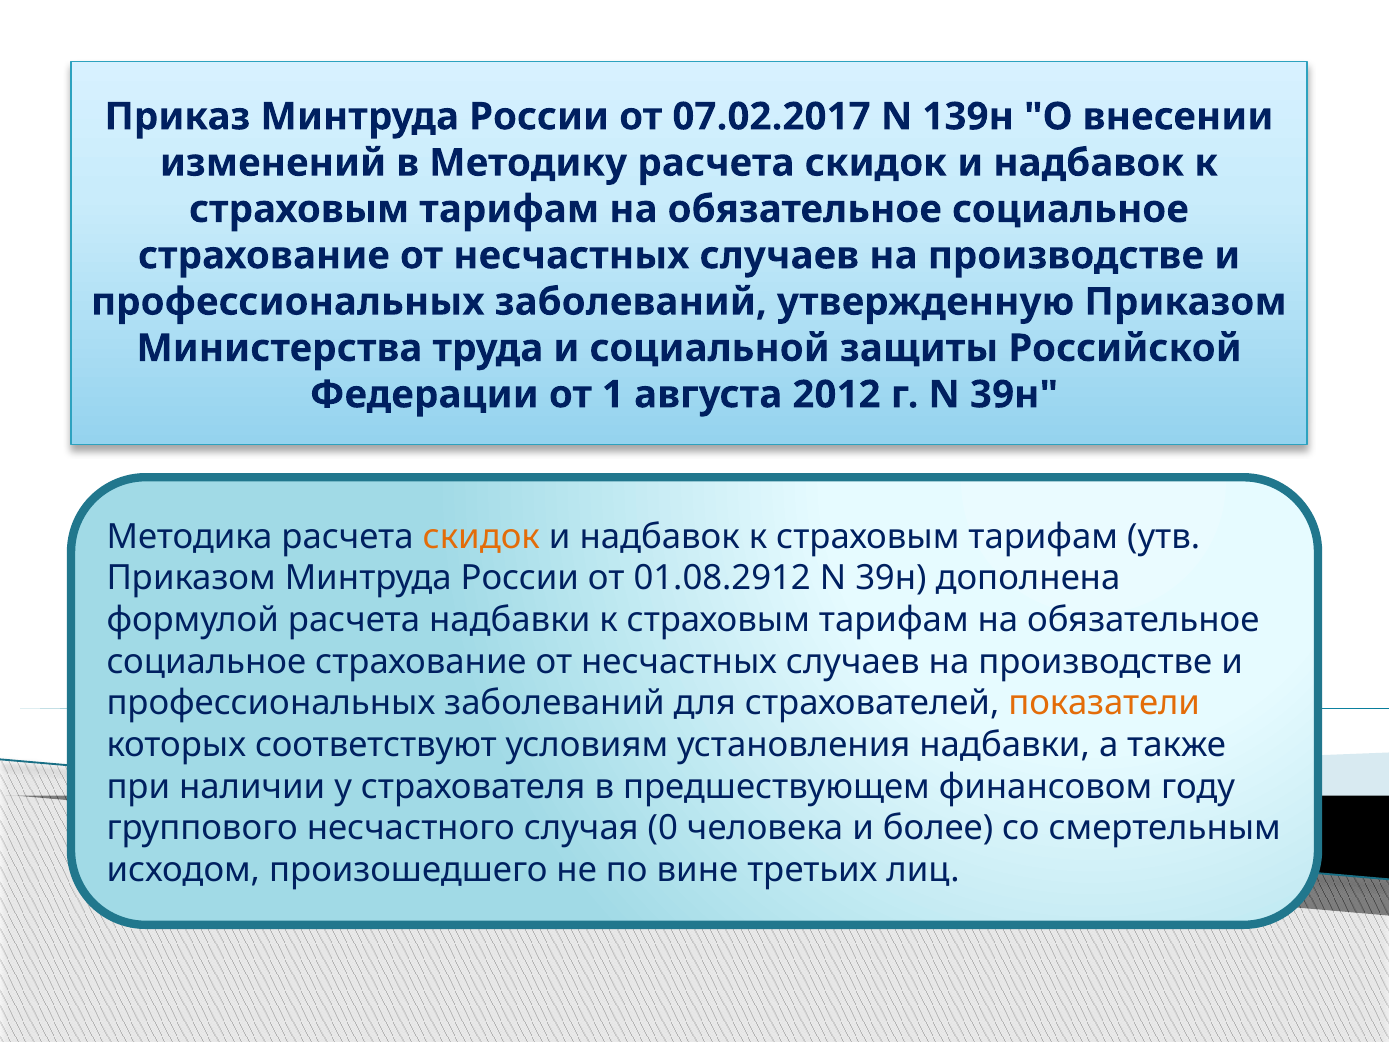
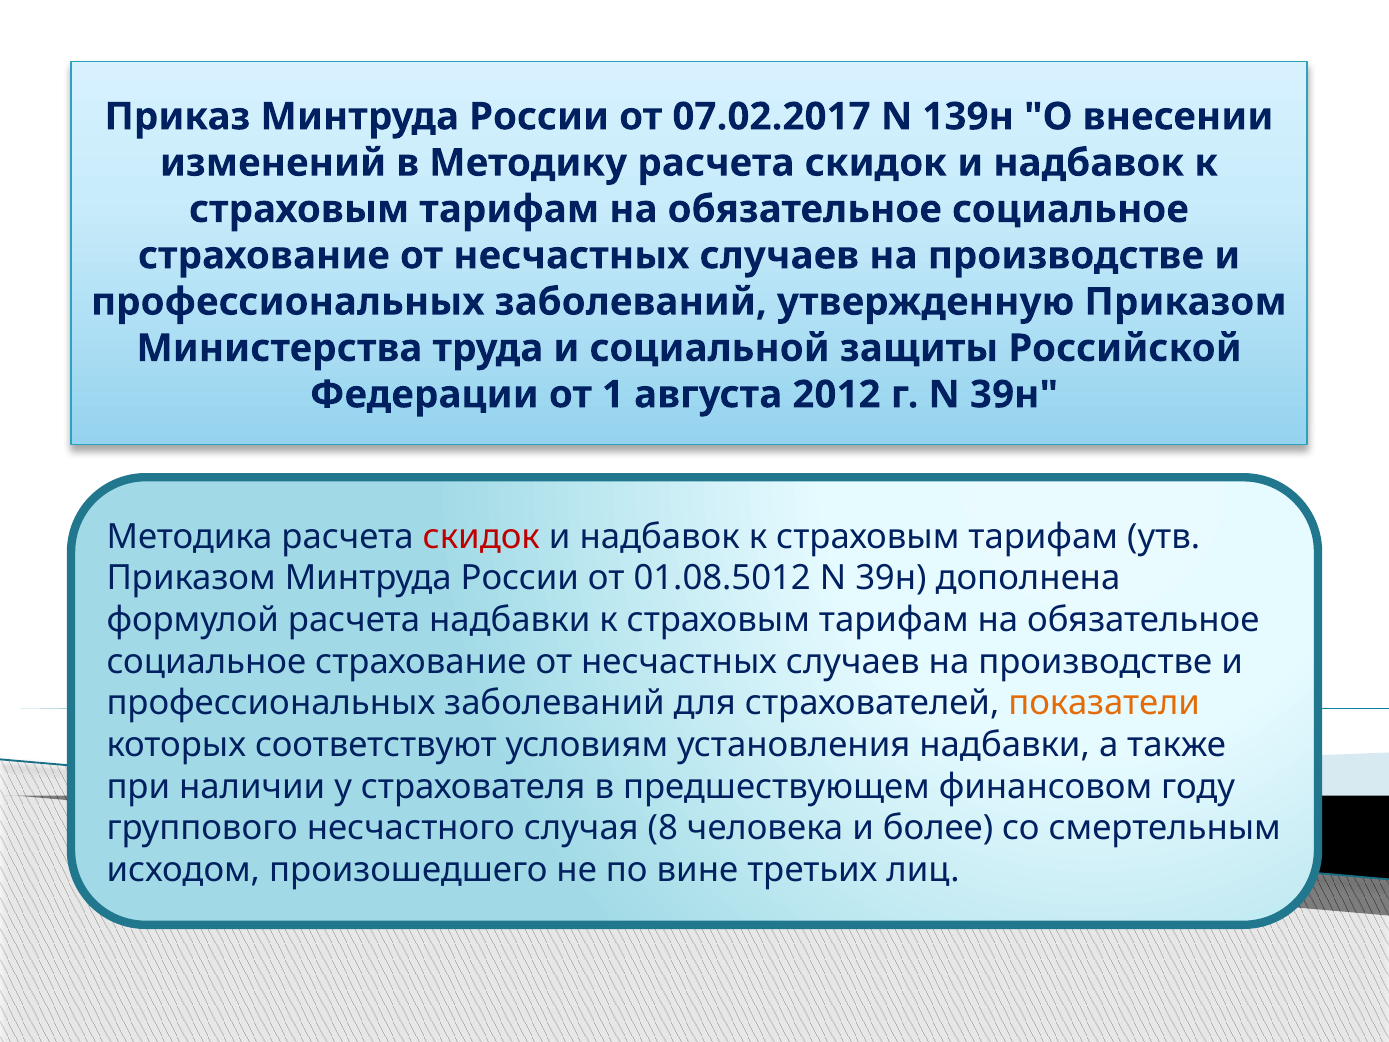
скидок at (481, 537) colour: orange -> red
01.08.2912: 01.08.2912 -> 01.08.5012
0: 0 -> 8
